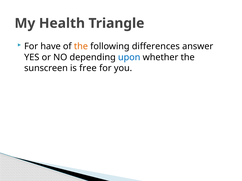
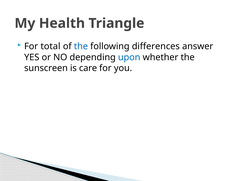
have: have -> total
the at (81, 46) colour: orange -> blue
free: free -> care
